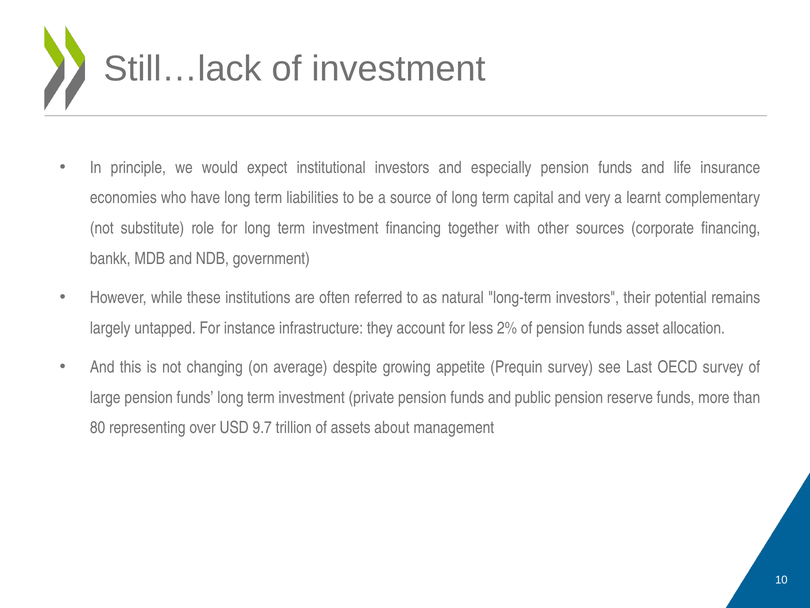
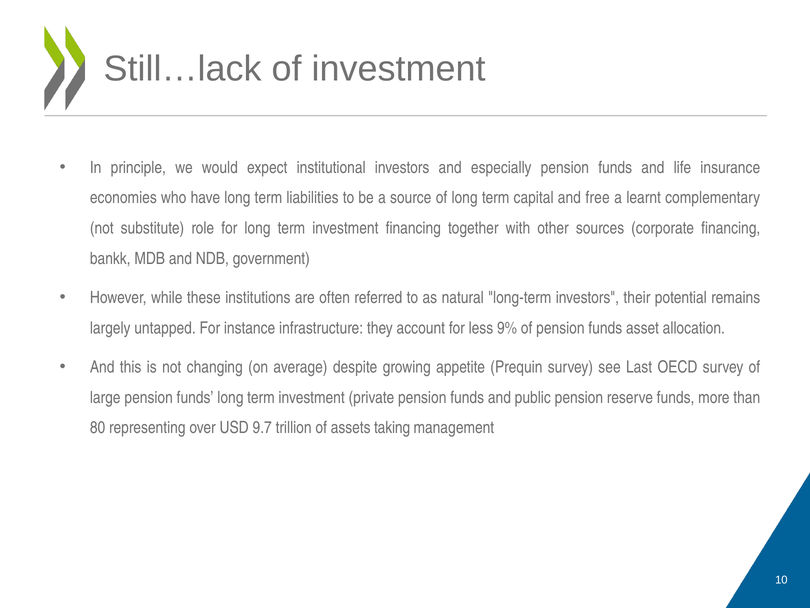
very: very -> free
2%: 2% -> 9%
about: about -> taking
